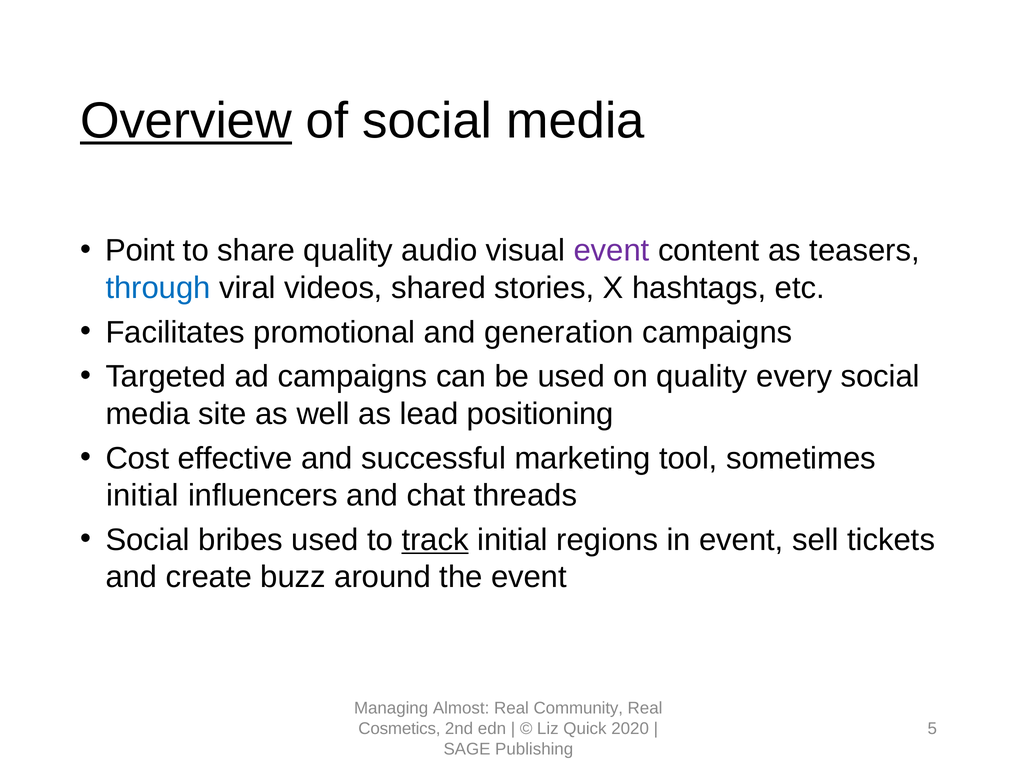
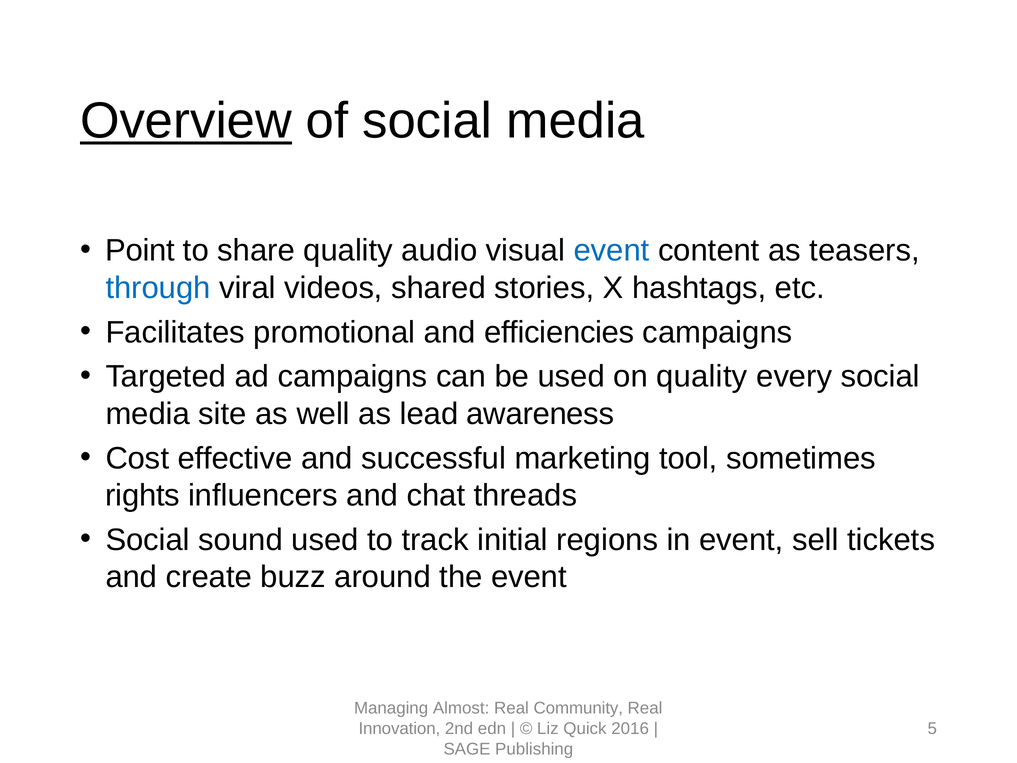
event at (612, 251) colour: purple -> blue
generation: generation -> efficiencies
positioning: positioning -> awareness
initial at (142, 495): initial -> rights
bribes: bribes -> sound
track underline: present -> none
Cosmetics: Cosmetics -> Innovation
2020: 2020 -> 2016
